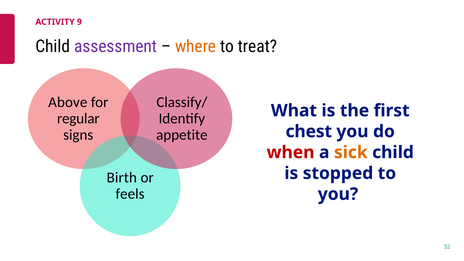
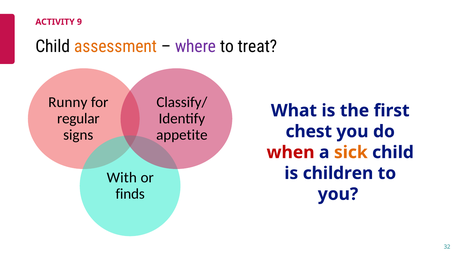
assessment colour: purple -> orange
where colour: orange -> purple
Above: Above -> Runny
stopped: stopped -> children
Birth: Birth -> With
feels: feels -> finds
